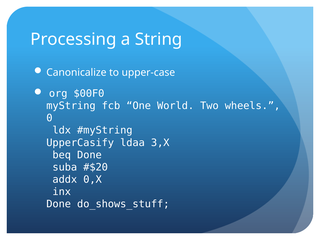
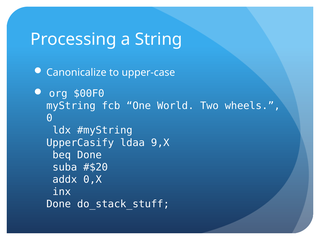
3,X: 3,X -> 9,X
do_shows_stuff: do_shows_stuff -> do_stack_stuff
